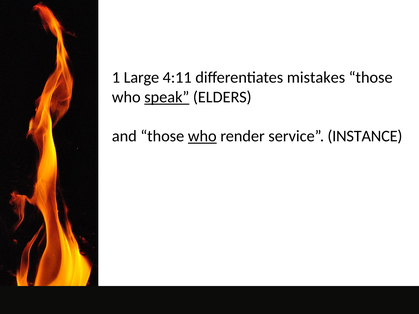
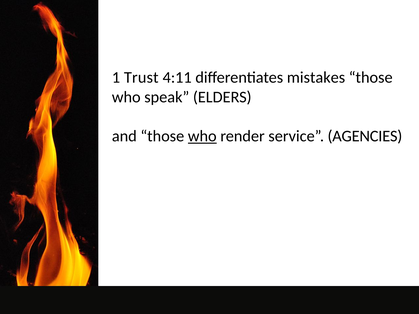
Large: Large -> Trust
speak underline: present -> none
INSTANCE: INSTANCE -> AGENCIES
